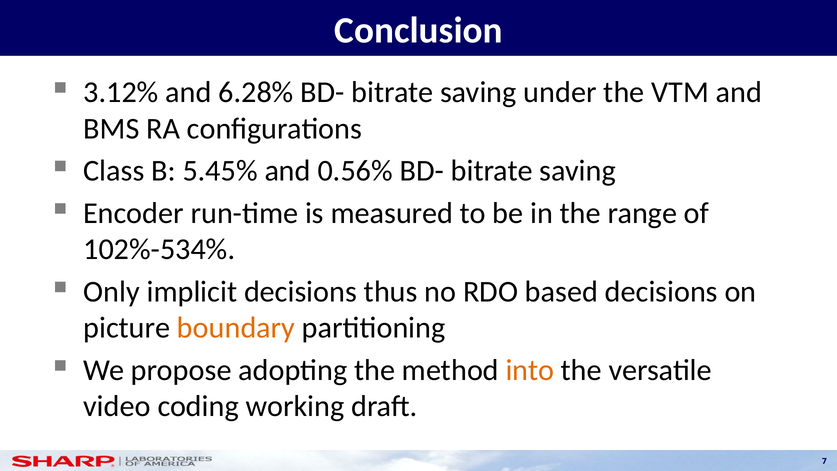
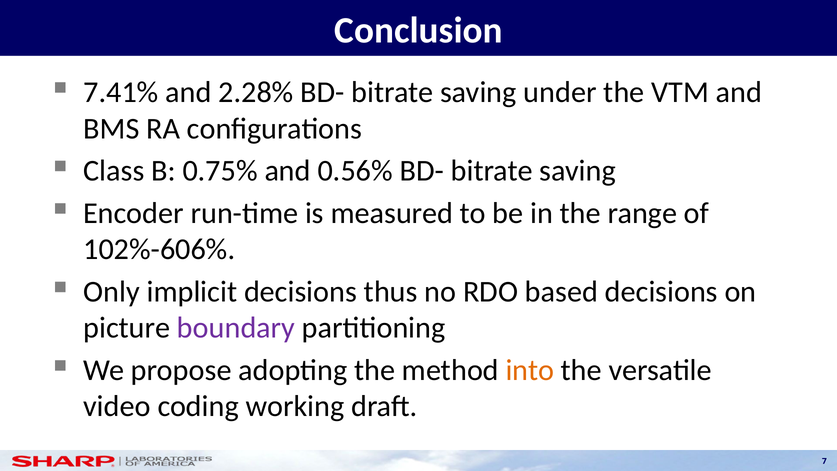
3.12%: 3.12% -> 7.41%
6.28%: 6.28% -> 2.28%
5.45%: 5.45% -> 0.75%
102%-534%: 102%-534% -> 102%-606%
boundary colour: orange -> purple
